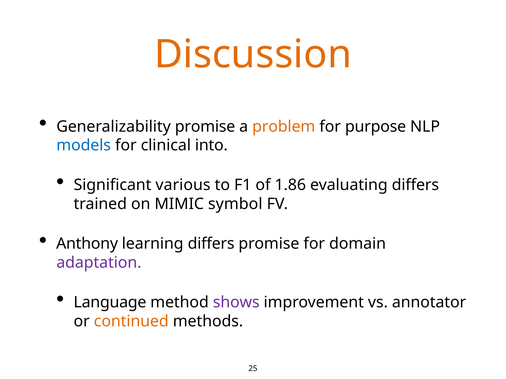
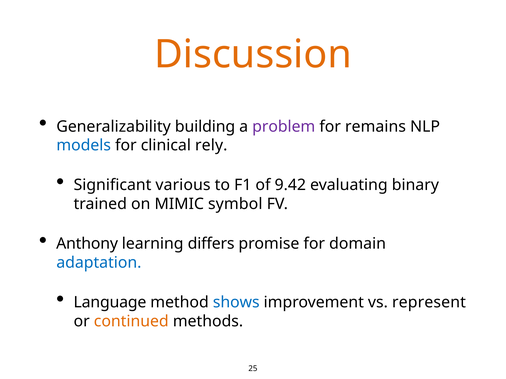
Generalizability promise: promise -> building
problem colour: orange -> purple
purpose: purpose -> remains
into: into -> rely
1.86: 1.86 -> 9.42
evaluating differs: differs -> binary
adaptation colour: purple -> blue
shows colour: purple -> blue
annotator: annotator -> represent
